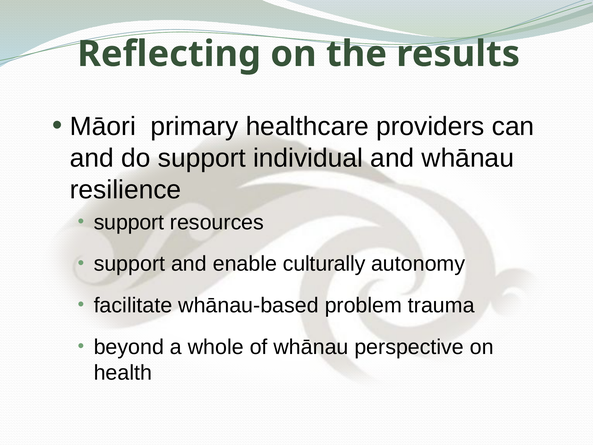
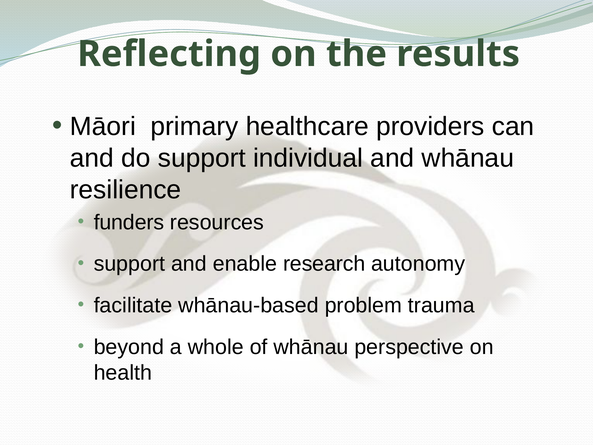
support at (129, 222): support -> funders
culturally: culturally -> research
